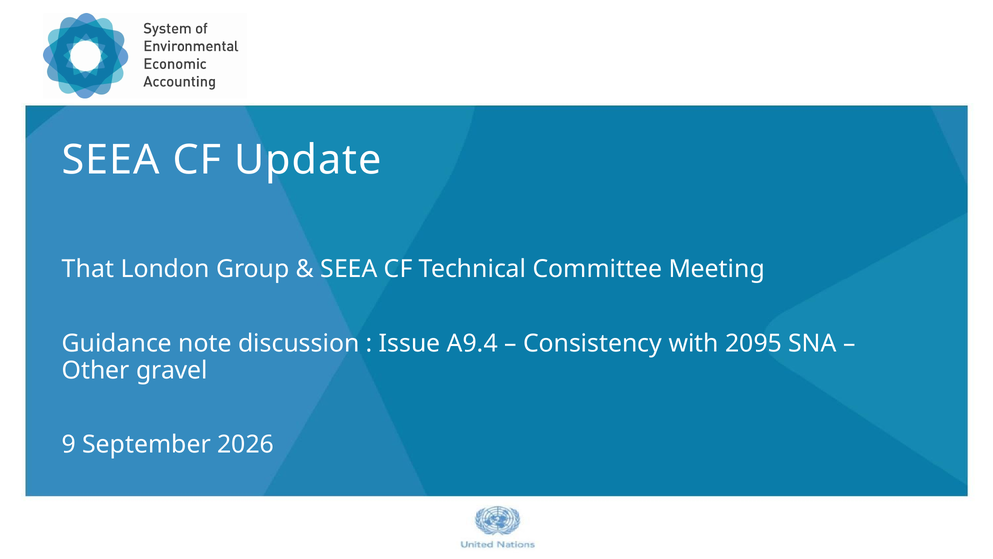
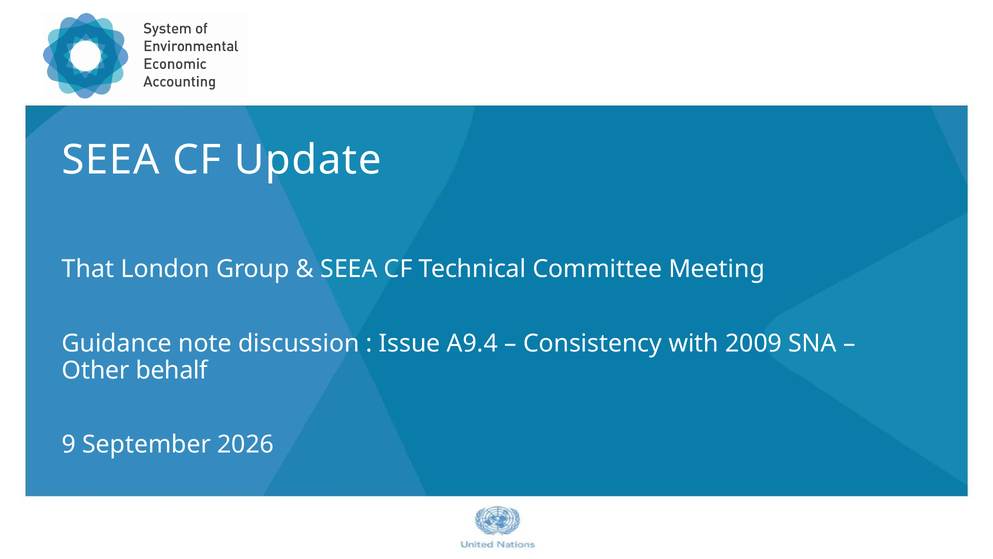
2095: 2095 -> 2009
gravel: gravel -> behalf
